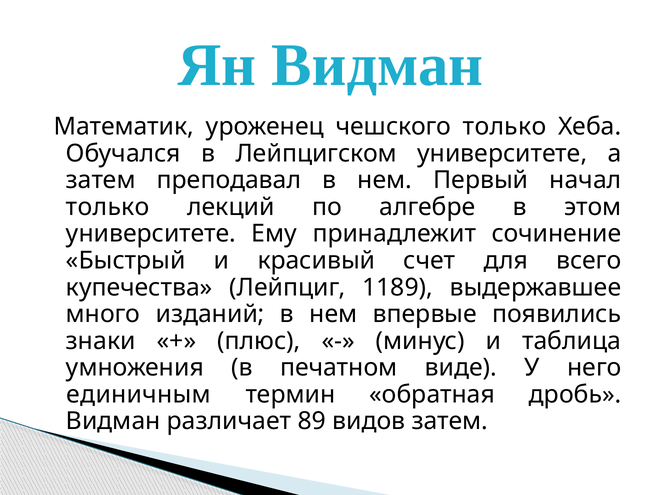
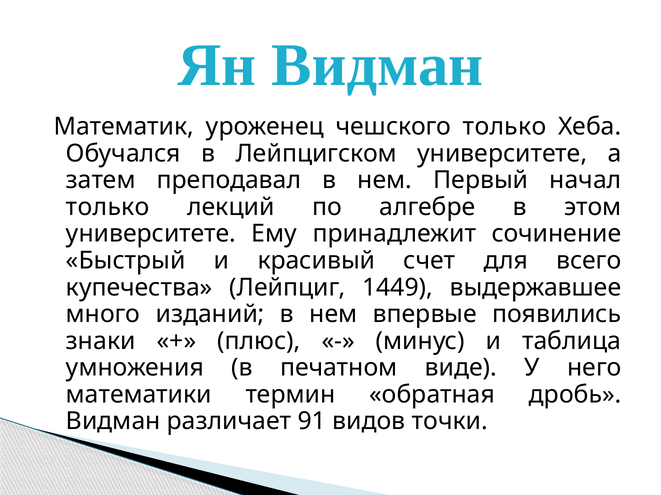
1189: 1189 -> 1449
единичным: единичным -> математики
89: 89 -> 91
видов затем: затем -> точки
